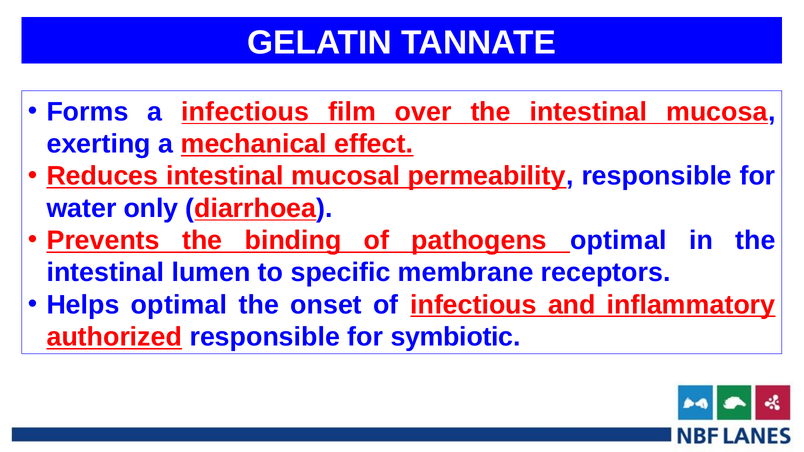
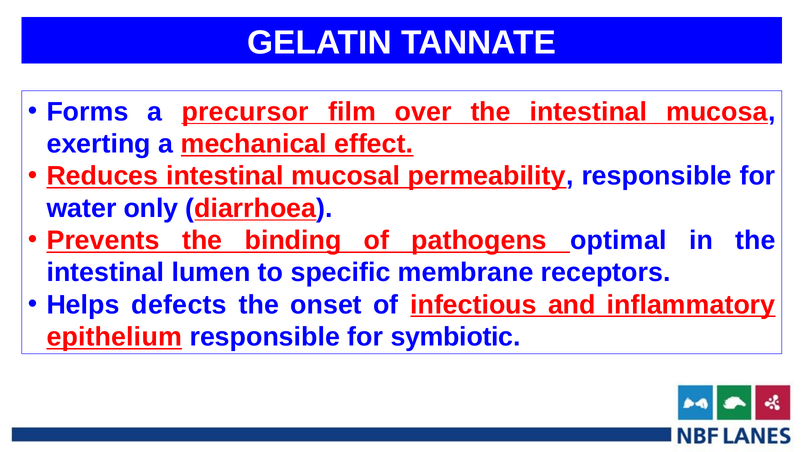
a infectious: infectious -> precursor
Helps optimal: optimal -> defects
authorized: authorized -> epithelium
